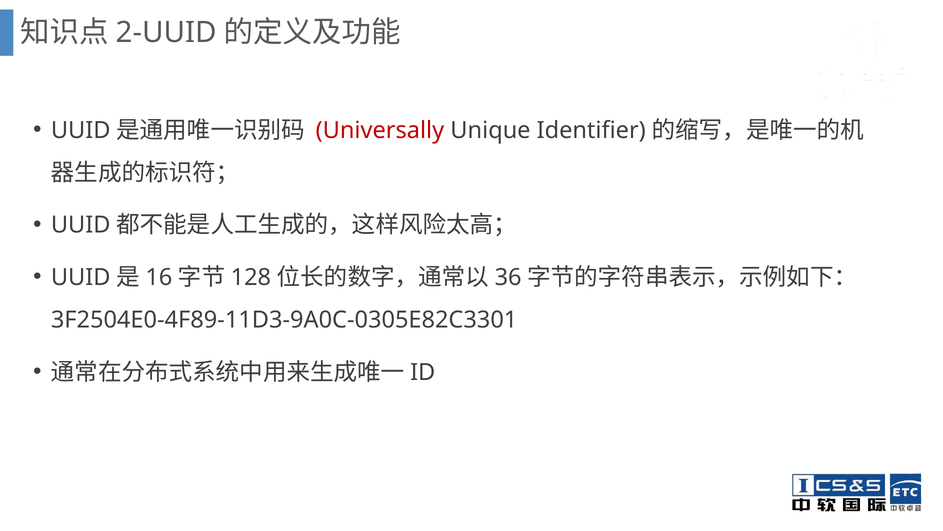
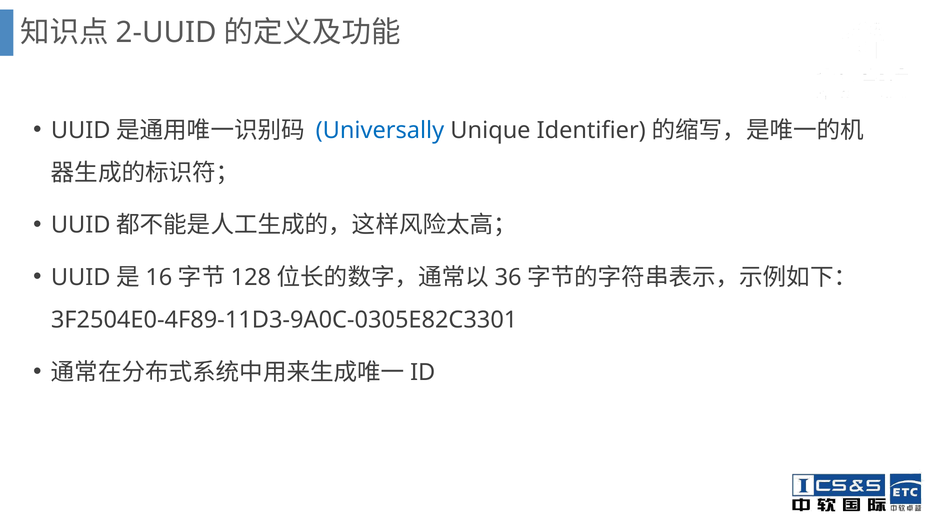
Universally colour: red -> blue
